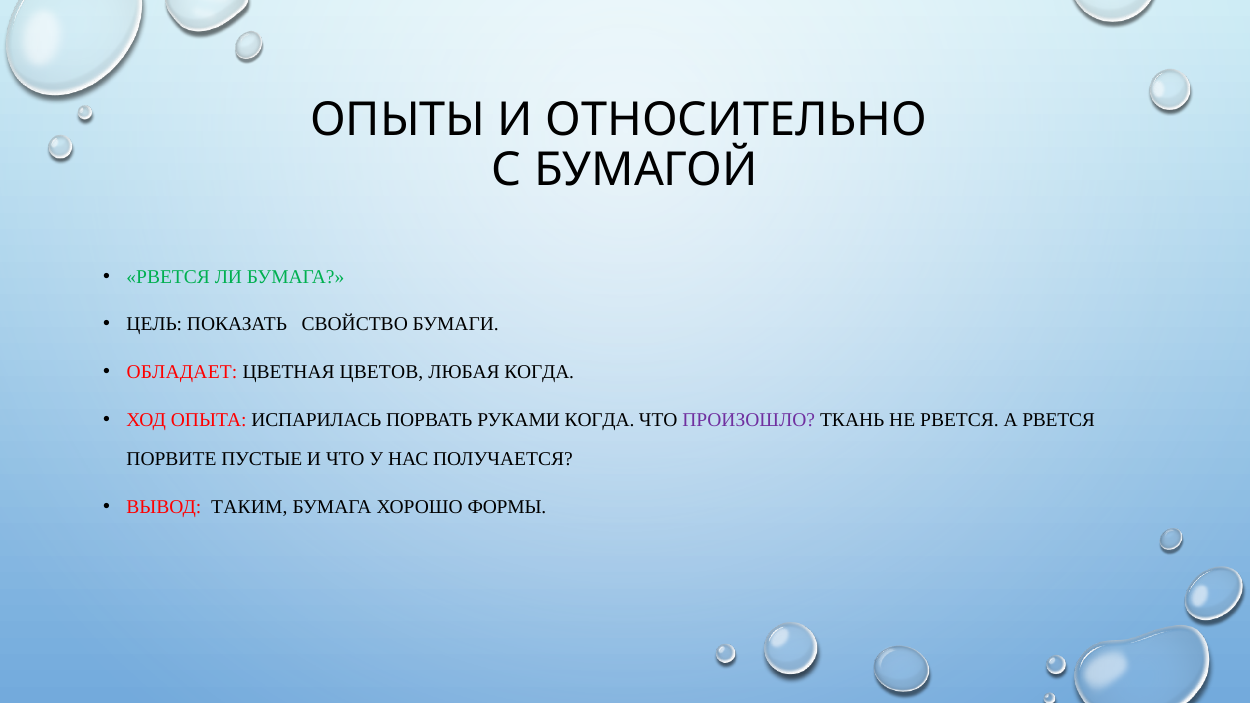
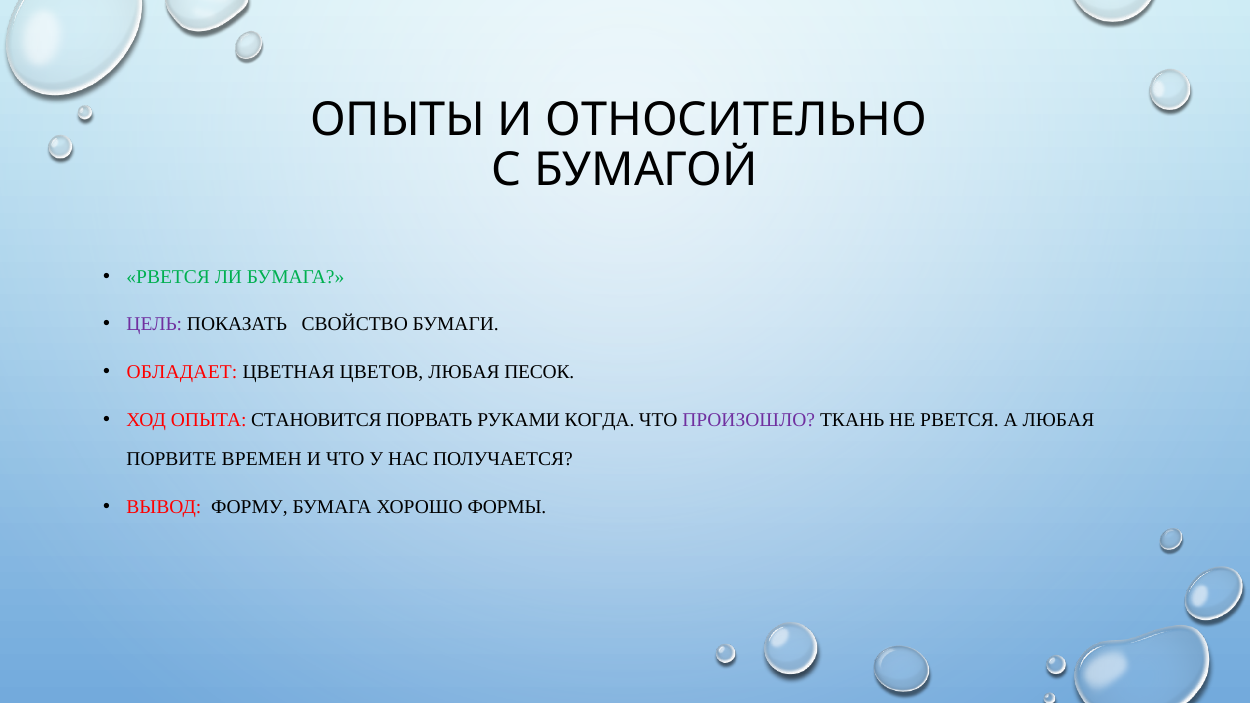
ЦЕЛЬ colour: black -> purple
ЛЮБАЯ КОГДА: КОГДА -> ПЕСОК
ИСПАРИЛАСЬ: ИСПАРИЛАСЬ -> СТАНОВИТСЯ
А РВЕТСЯ: РВЕТСЯ -> ЛЮБАЯ
ПУСТЫЕ: ПУСТЫЕ -> ВРЕМЕН
ТАКИМ: ТАКИМ -> ФОРМУ
